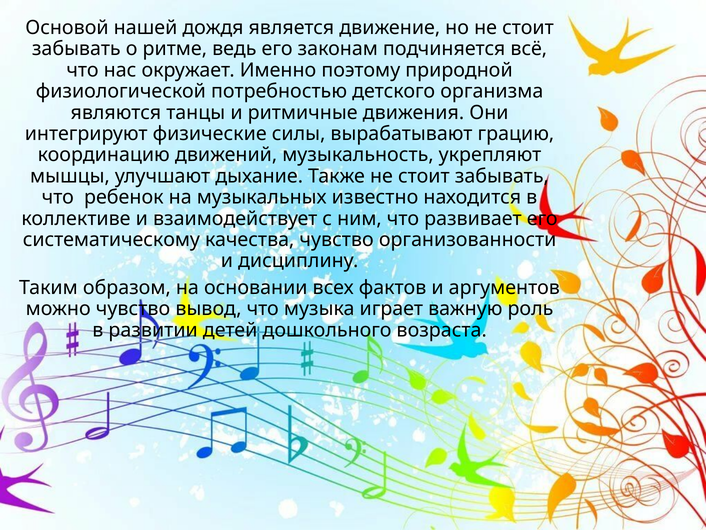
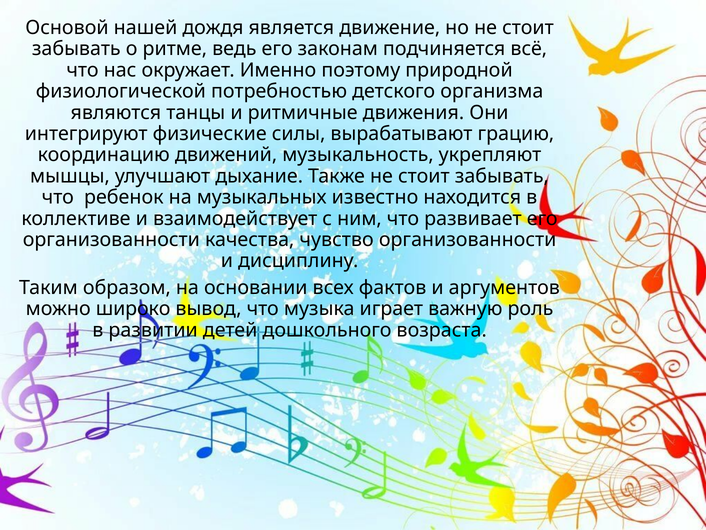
систематическому at (111, 240): систематическому -> организованности
можно чувство: чувство -> широко
